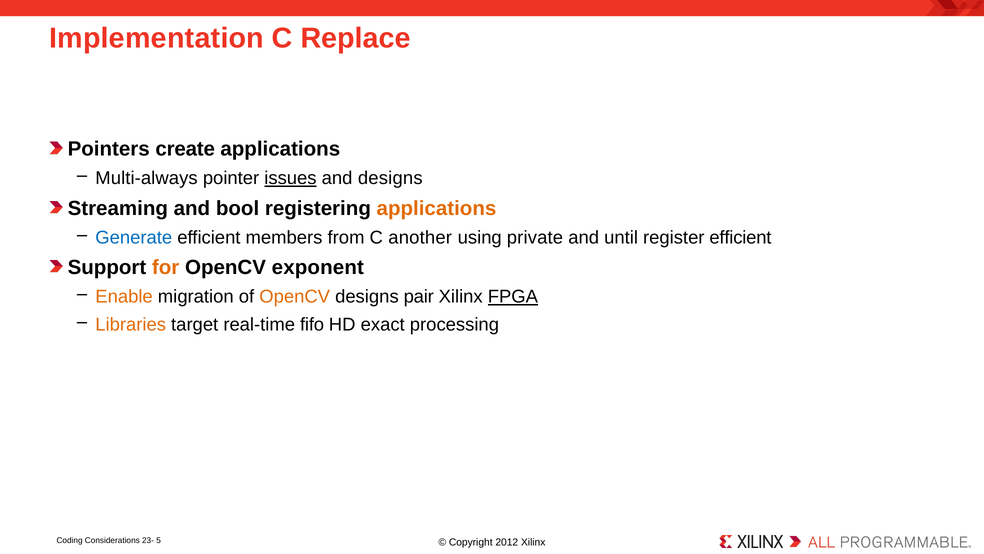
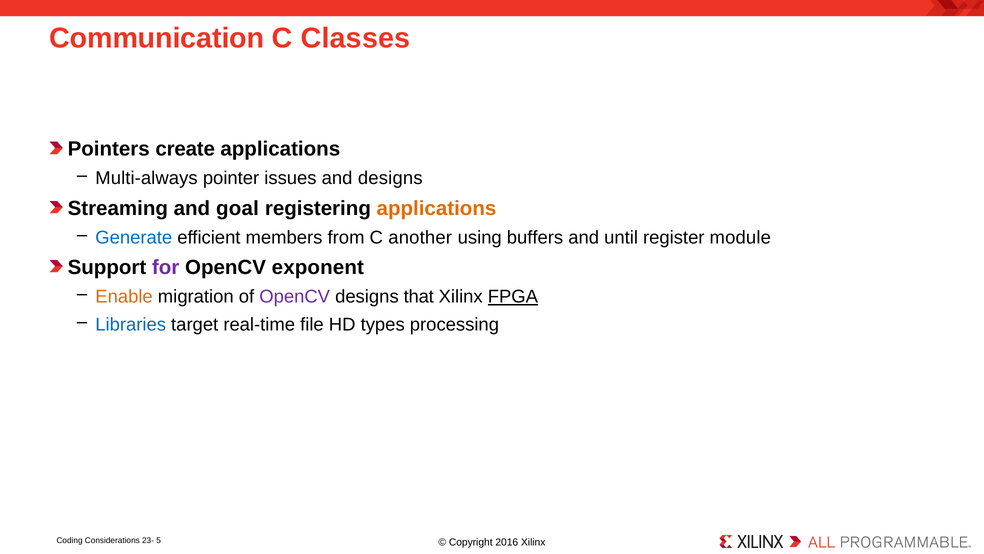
Implementation: Implementation -> Communication
Replace: Replace -> Classes
issues underline: present -> none
bool: bool -> goal
private: private -> buffers
register efficient: efficient -> module
for colour: orange -> purple
OpenCV at (295, 297) colour: orange -> purple
pair: pair -> that
Libraries colour: orange -> blue
fifo: fifo -> file
exact: exact -> types
2012: 2012 -> 2016
